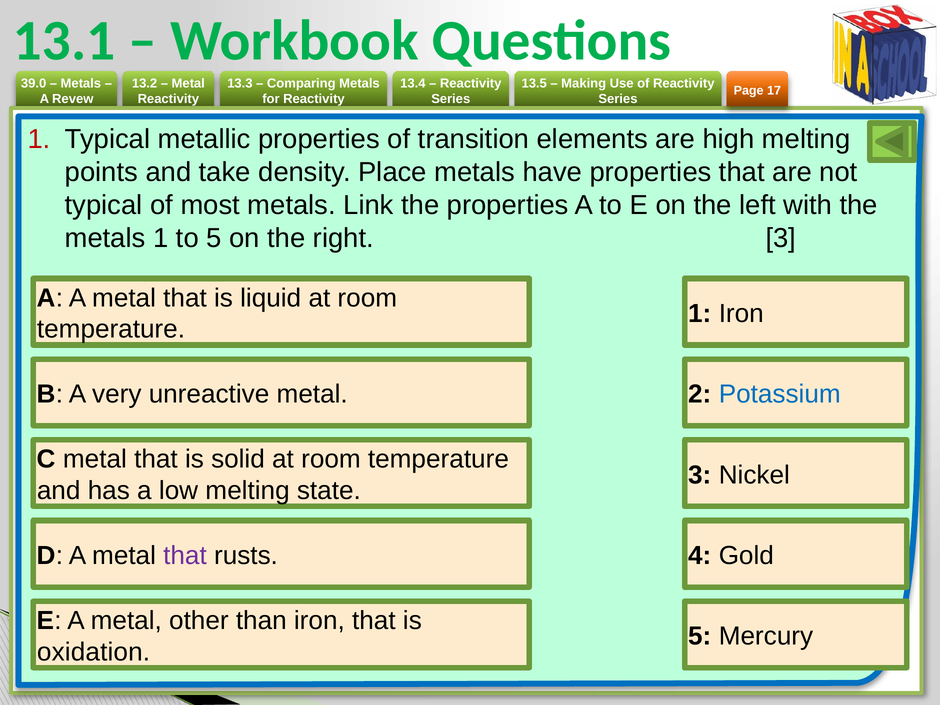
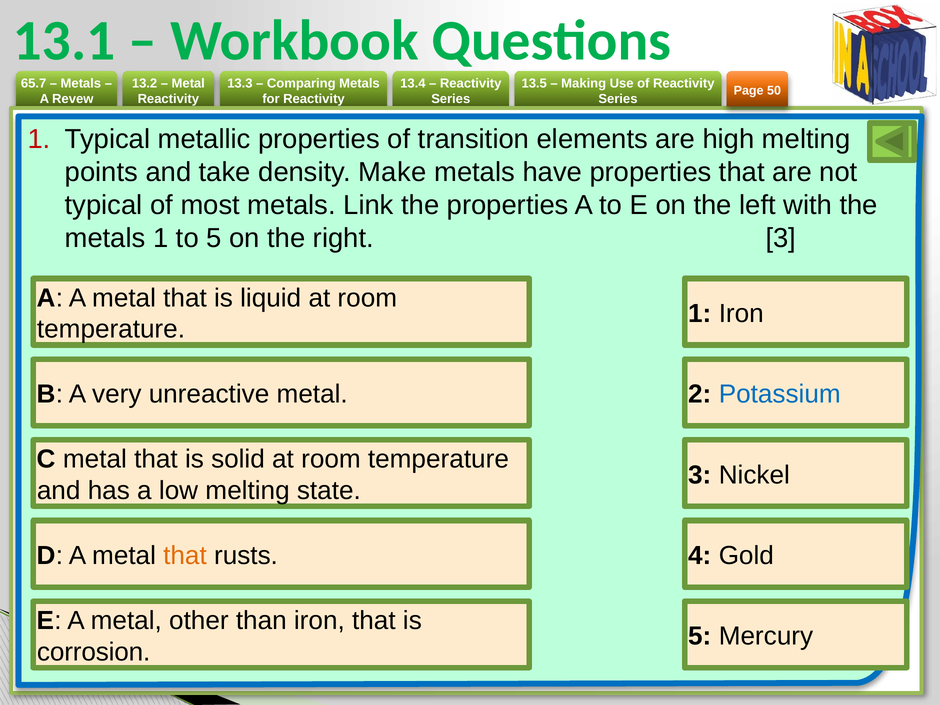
39.0: 39.0 -> 65.7
17: 17 -> 50
Place: Place -> Make
that at (185, 556) colour: purple -> orange
oxidation: oxidation -> corrosion
